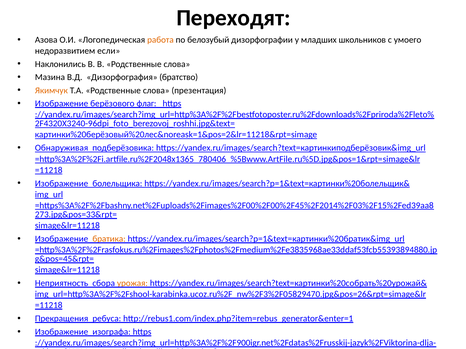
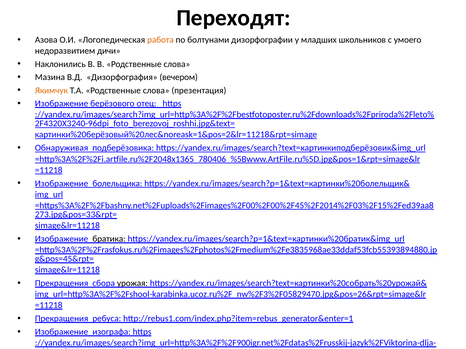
белозубый: белозубый -> болтунами
если: если -> дичи
братство: братство -> вечером
флаг: флаг -> отец
братика colour: orange -> black
Неприятность at (62, 284): Неприятность -> Прекращения
урожая colour: orange -> black
